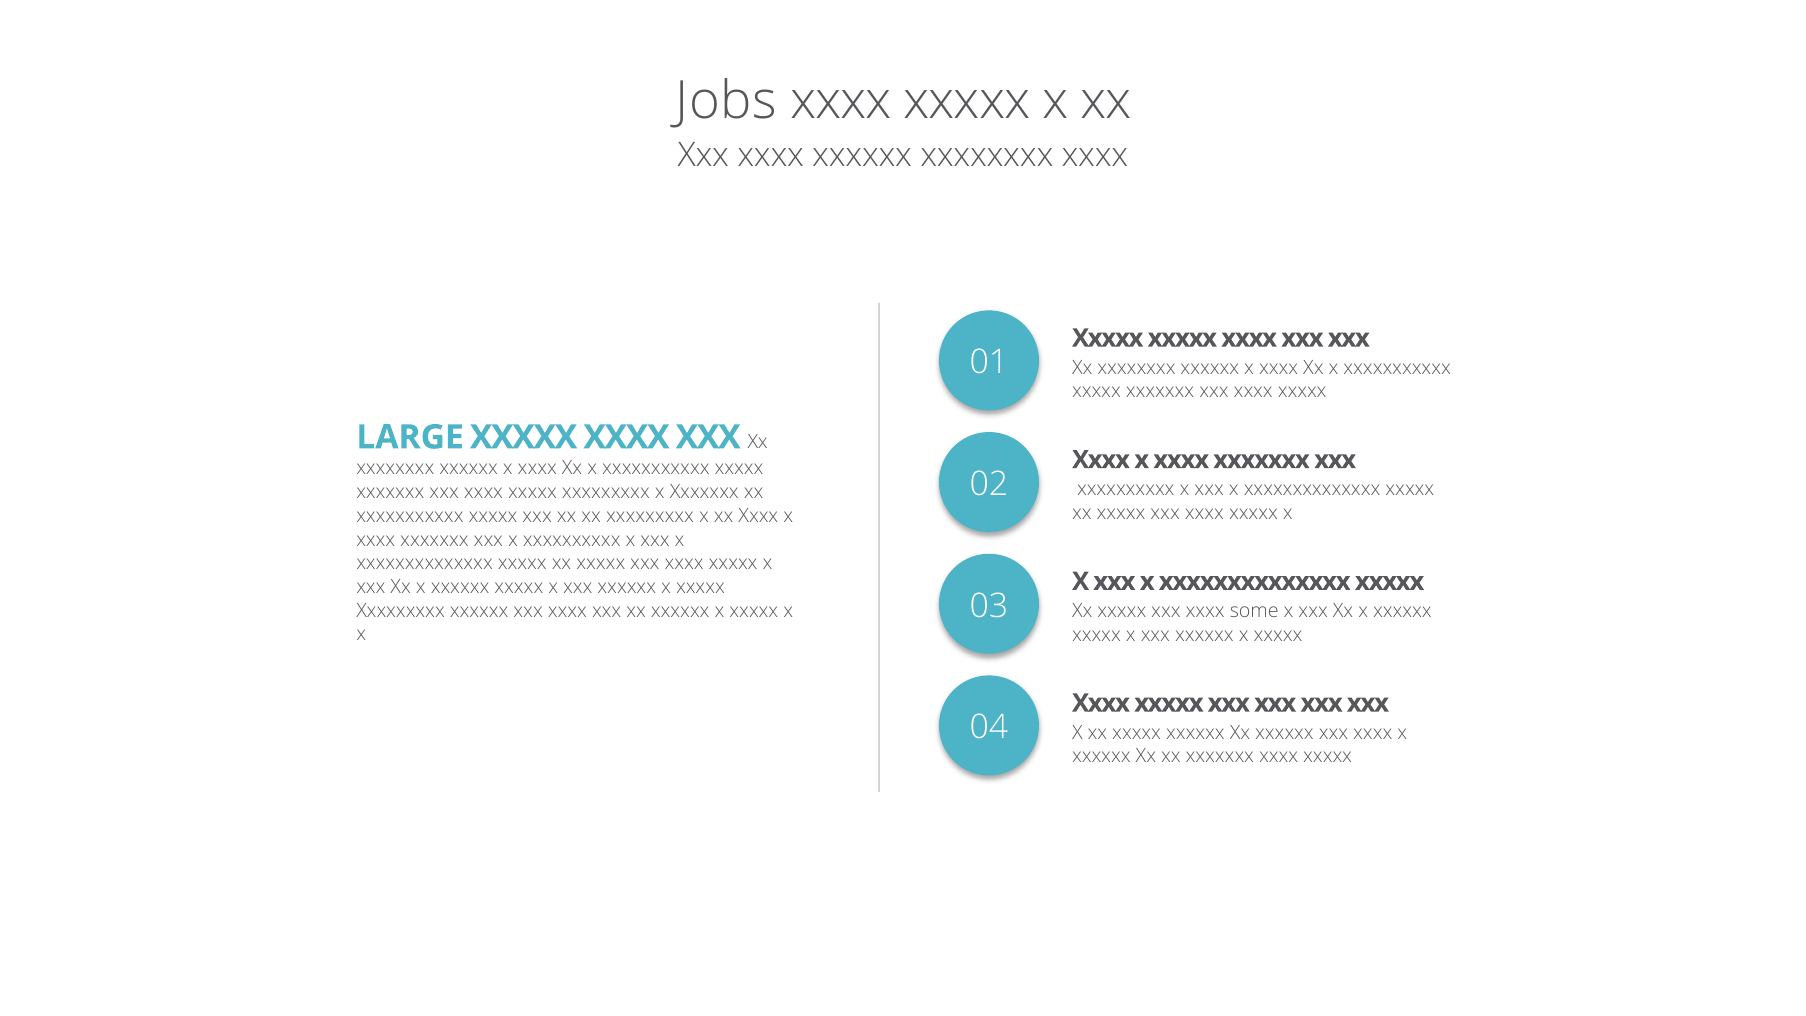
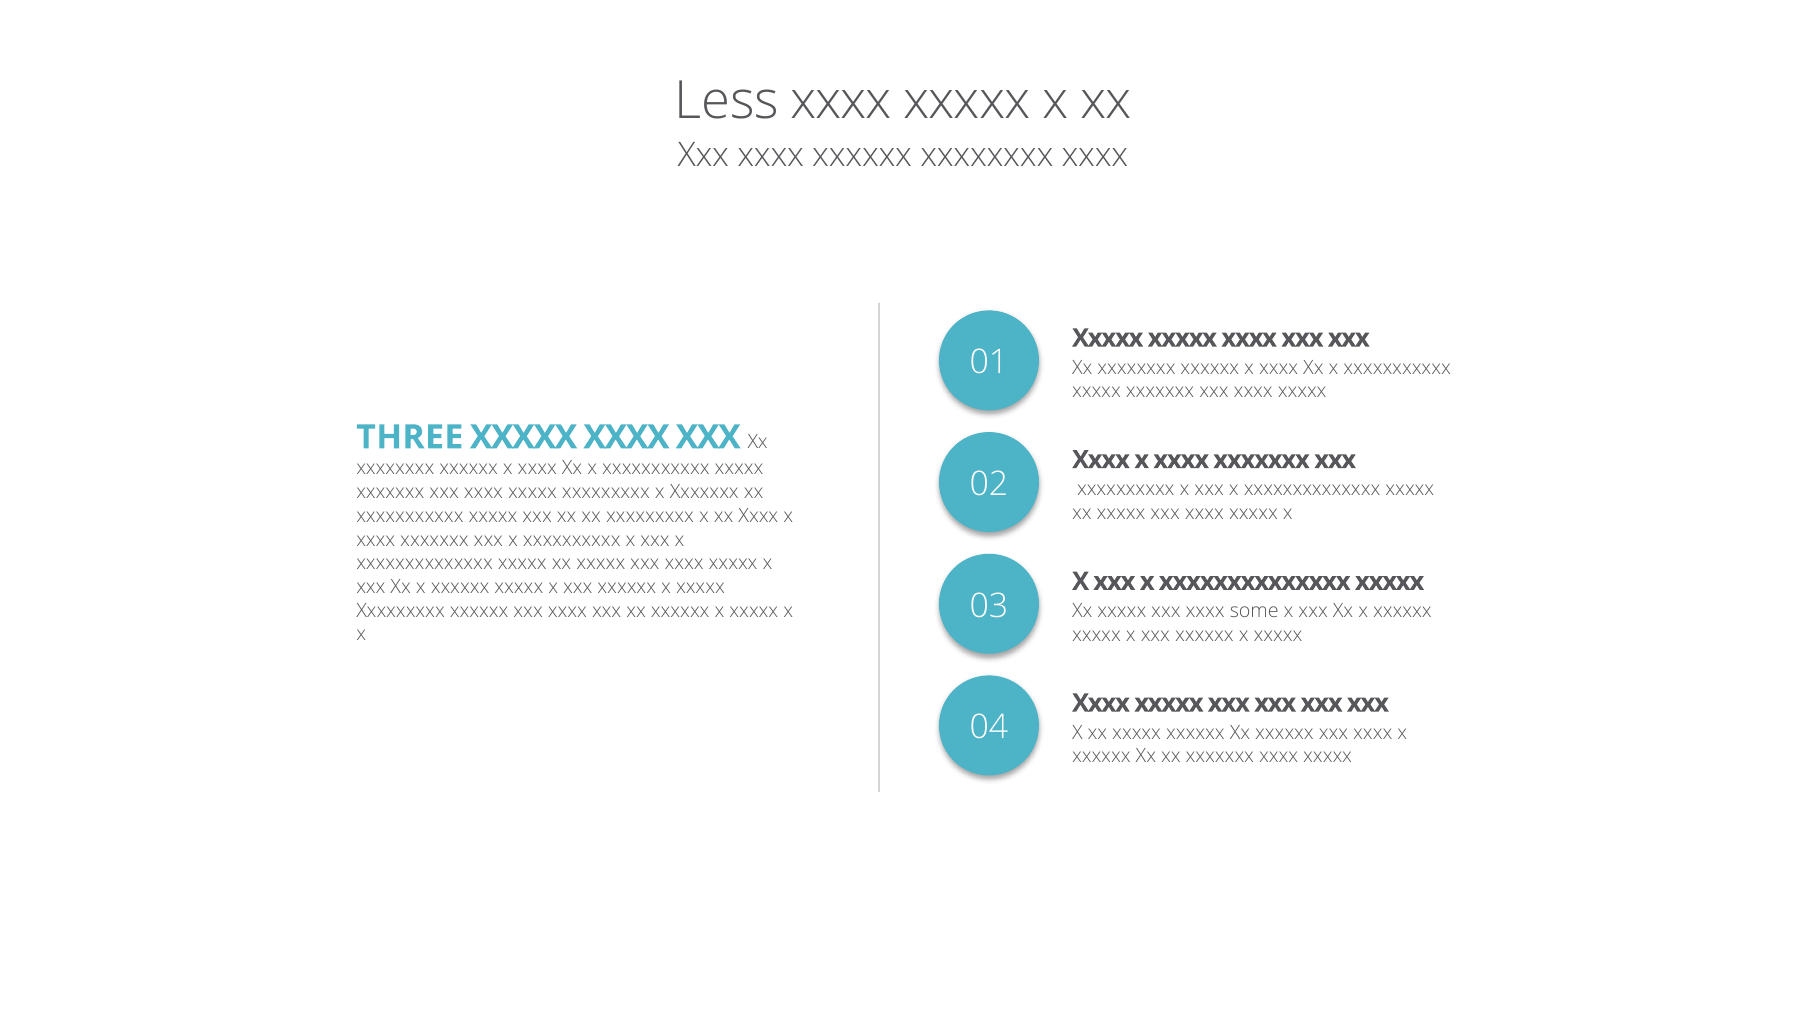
Jobs: Jobs -> Less
LARGE: LARGE -> THREE
